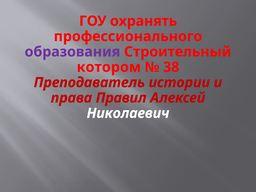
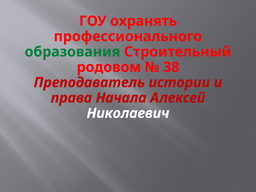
образования colour: purple -> green
котором: котором -> родовом
Правил: Правил -> Начала
